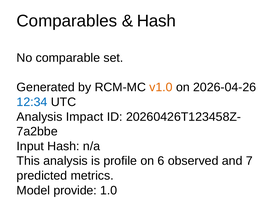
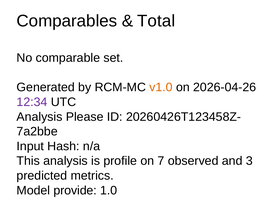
Hash at (156, 21): Hash -> Total
12:34 colour: blue -> purple
Impact: Impact -> Please
6: 6 -> 7
7: 7 -> 3
